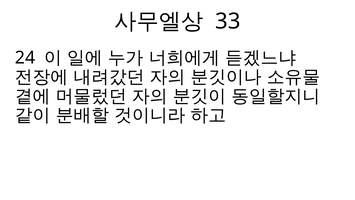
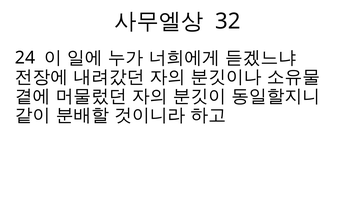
33: 33 -> 32
